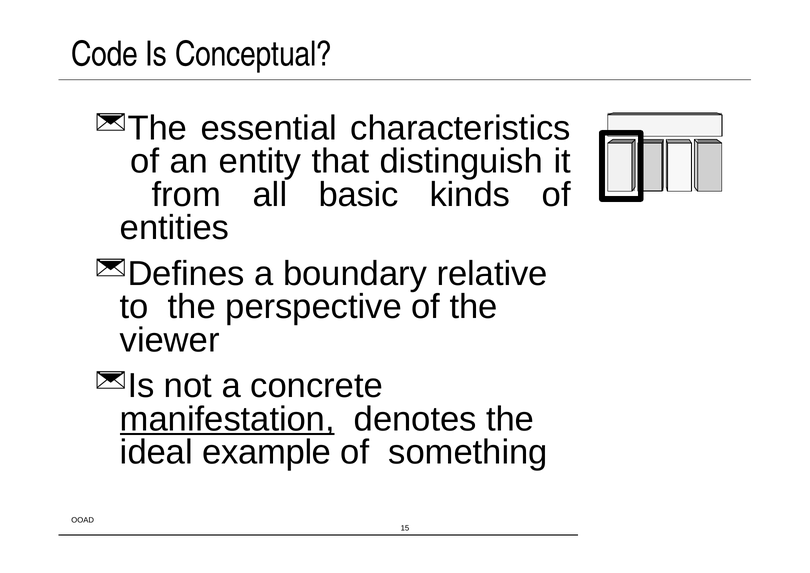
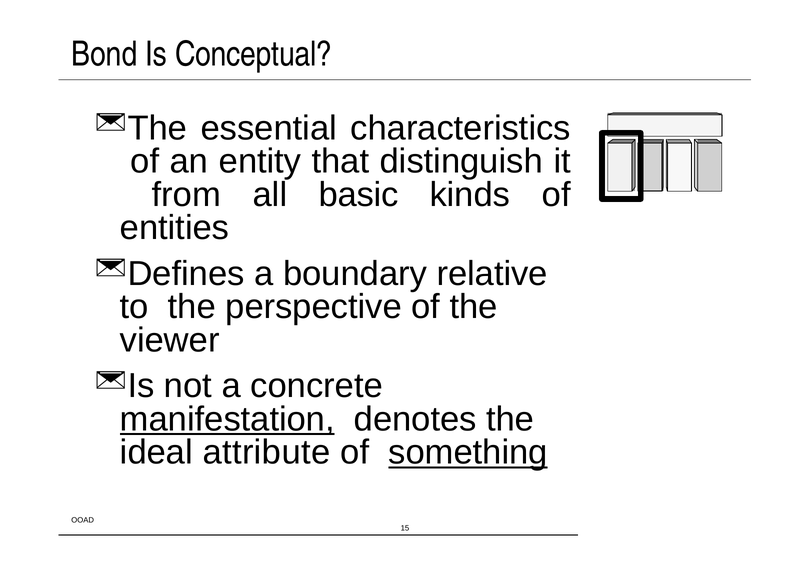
Code: Code -> Bond
example: example -> attribute
something underline: none -> present
